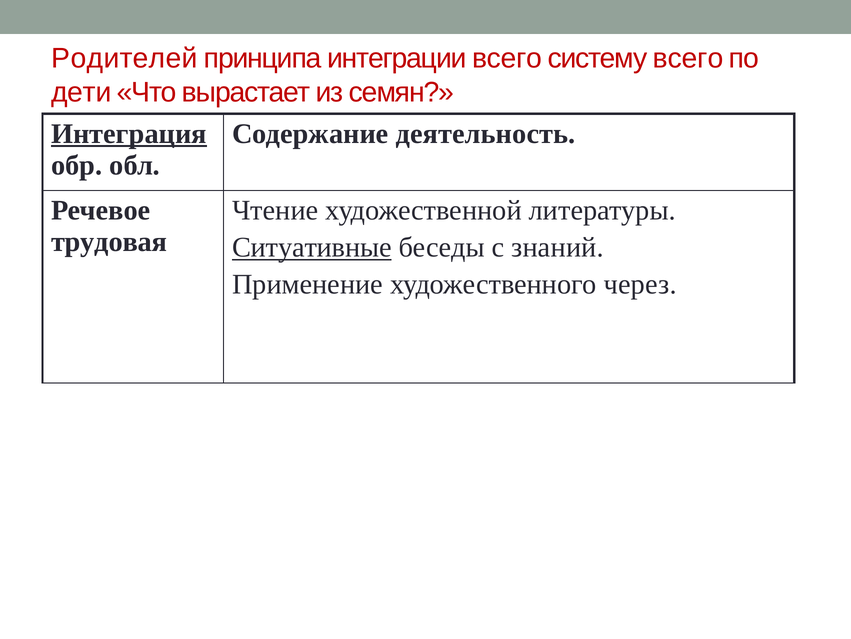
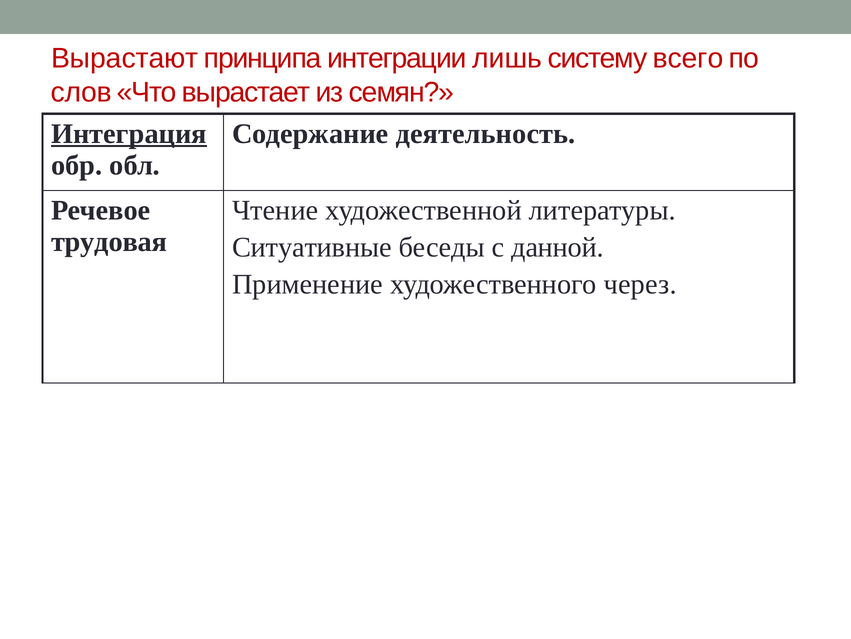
Родителей: Родителей -> Вырастают
интеграции всего: всего -> лишь
дети: дети -> слов
Ситуативные underline: present -> none
знаний: знаний -> данной
